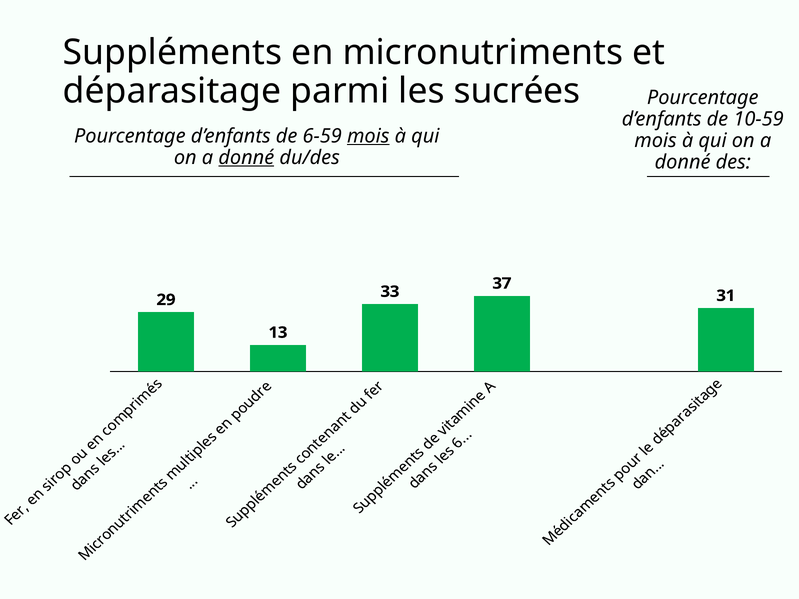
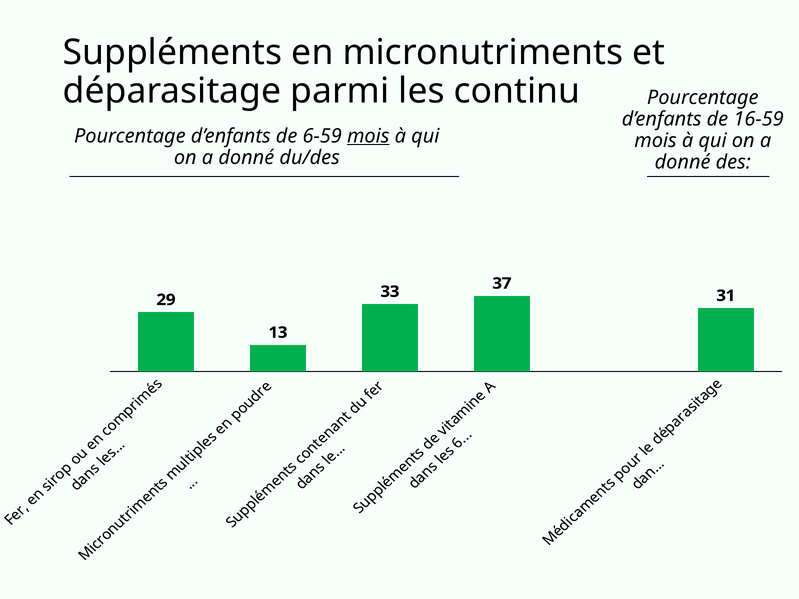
sucrées: sucrées -> continu
10-59: 10-59 -> 16-59
donné at (246, 158) underline: present -> none
